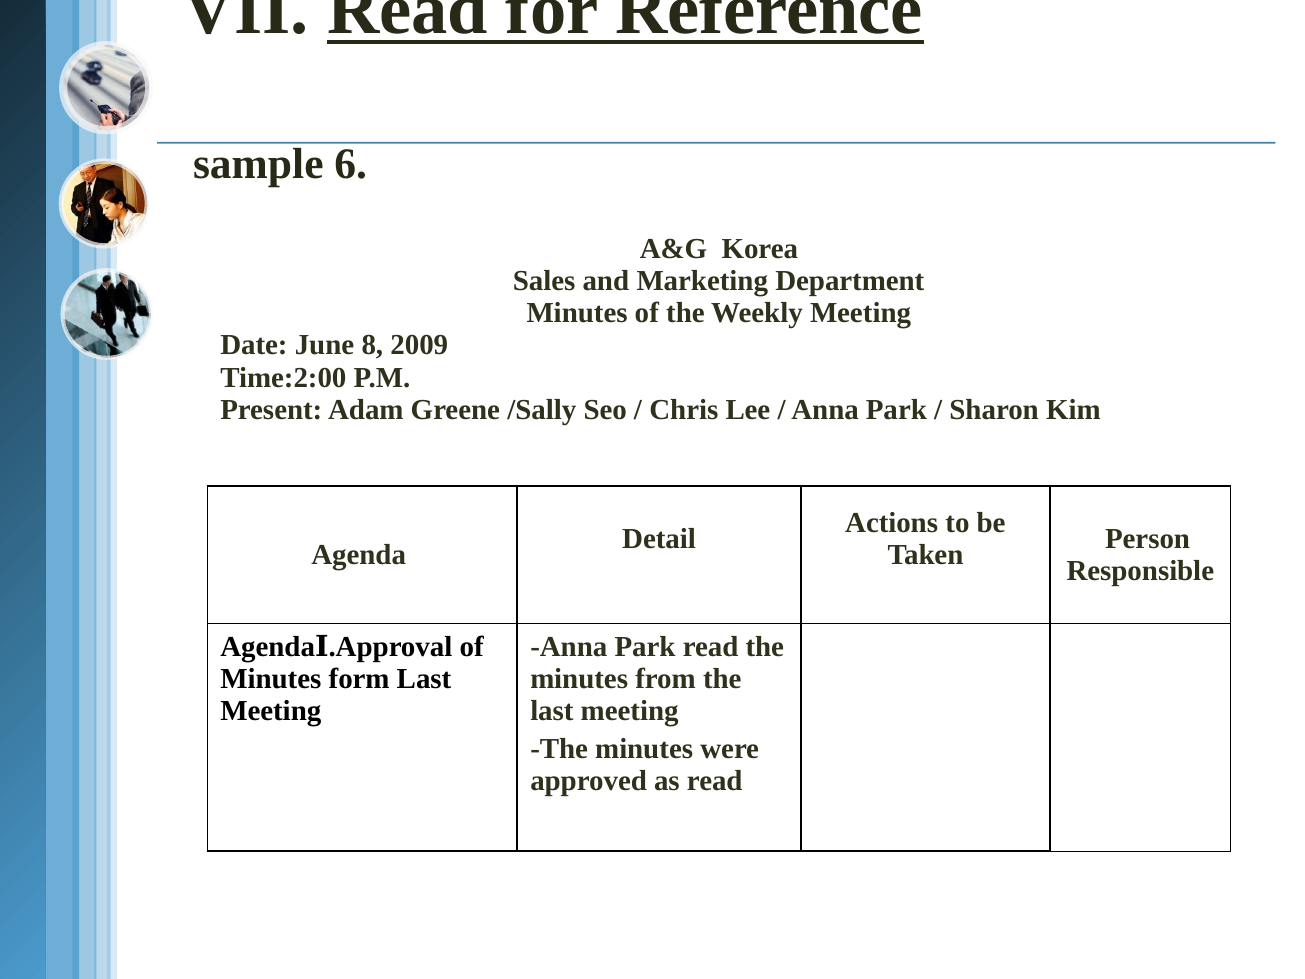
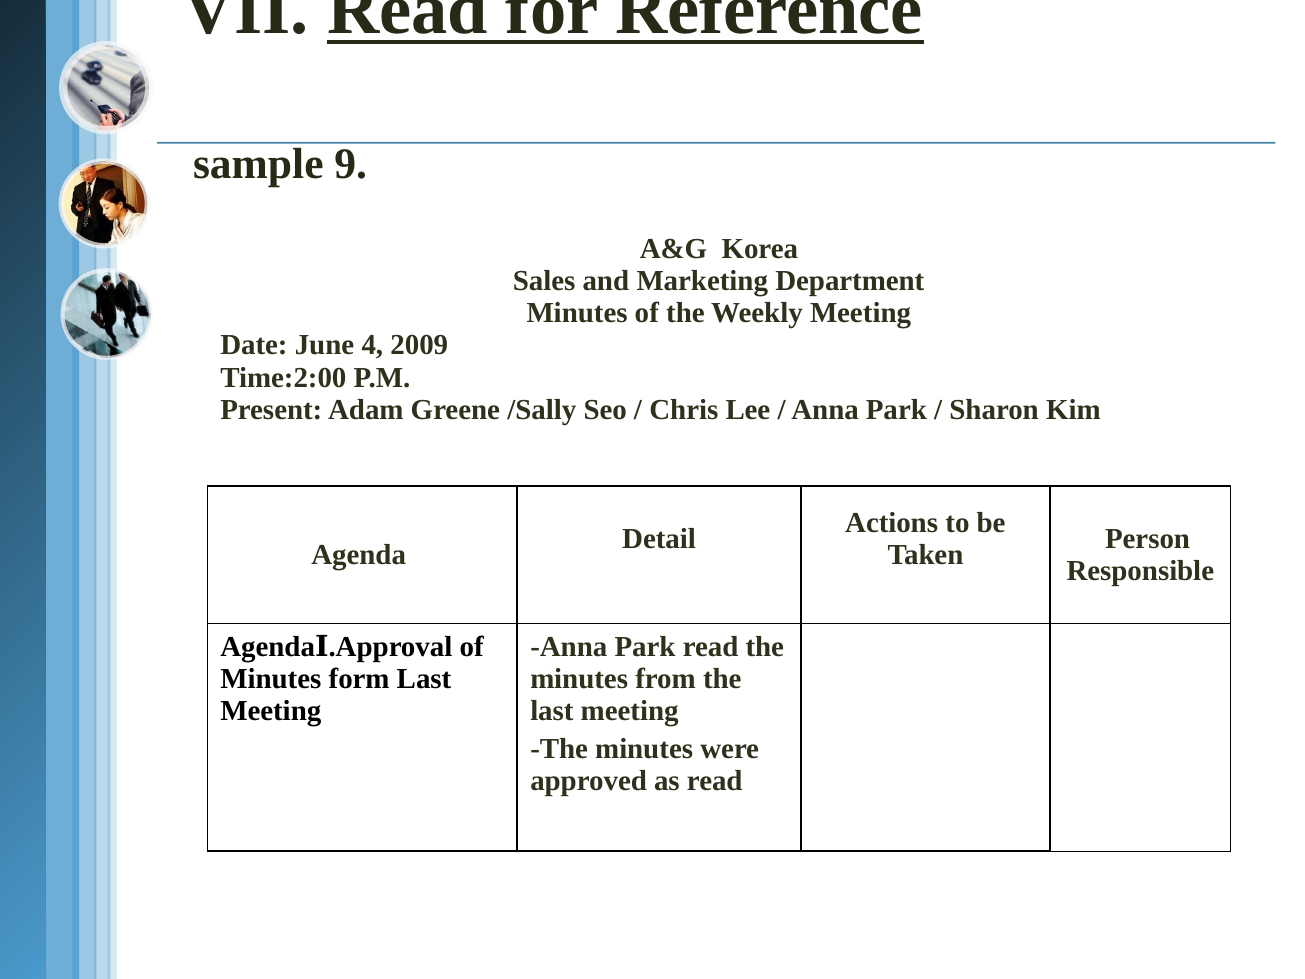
6: 6 -> 9
8: 8 -> 4
